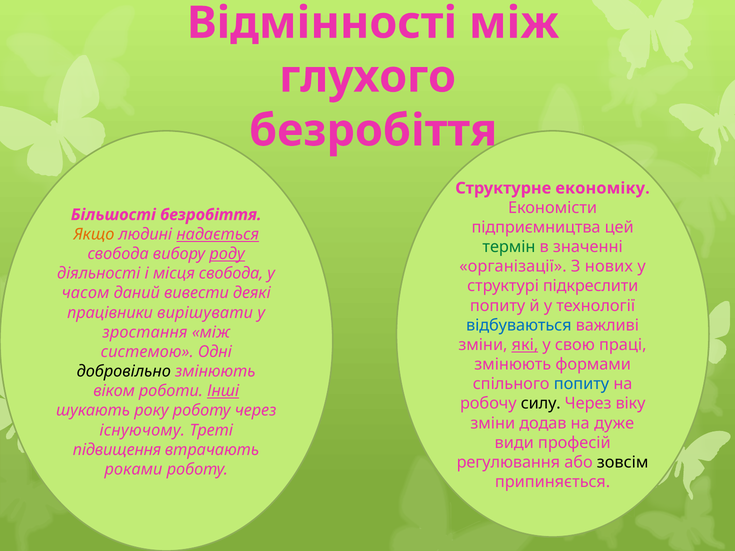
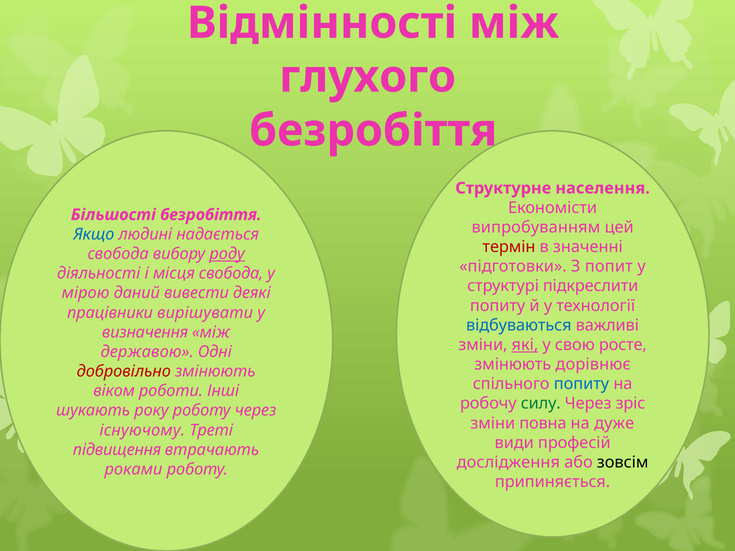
економіку: економіку -> населення
підприємництва: підприємництва -> випробуванням
Якщо colour: orange -> blue
надається underline: present -> none
термін colour: green -> red
організації: організації -> підготовки
нових: нових -> попит
часом: часом -> мірою
зростання: зростання -> визначення
праці: праці -> росте
системою: системою -> державою
формами: формами -> дорівнює
добровільно colour: black -> red
Інші underline: present -> none
силу colour: black -> green
віку: віку -> зріс
додав: додав -> повна
регулювання: регулювання -> дослідження
